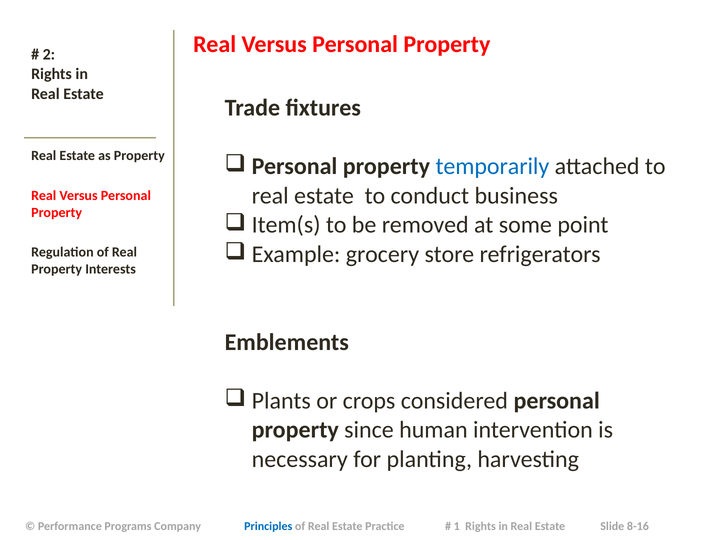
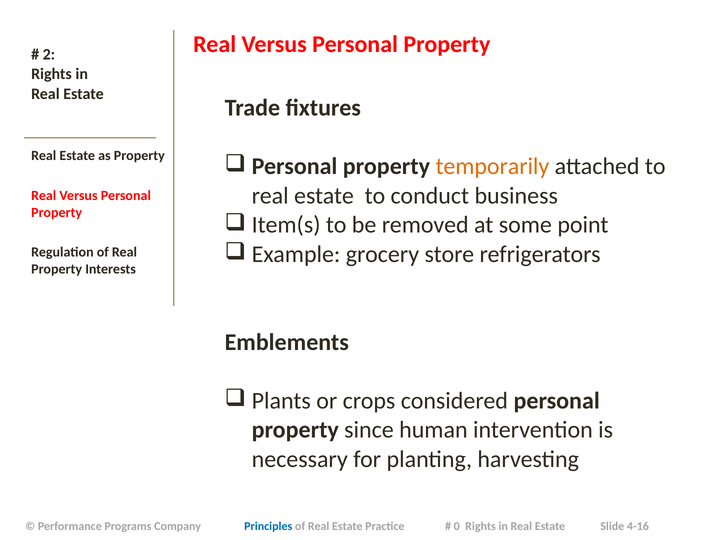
temporarily colour: blue -> orange
1: 1 -> 0
8-16: 8-16 -> 4-16
